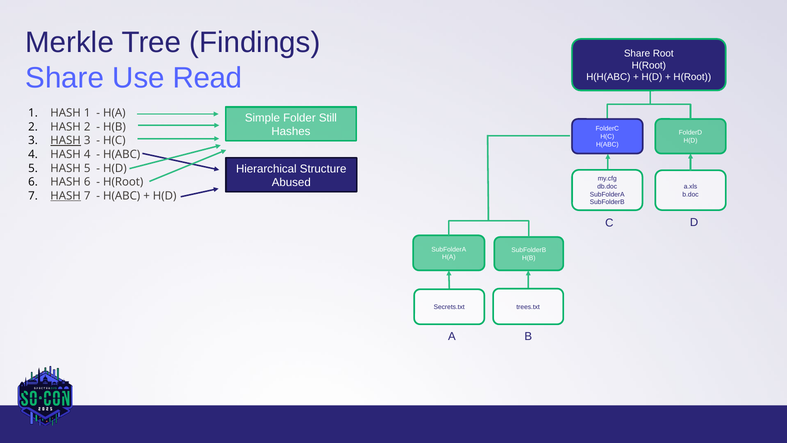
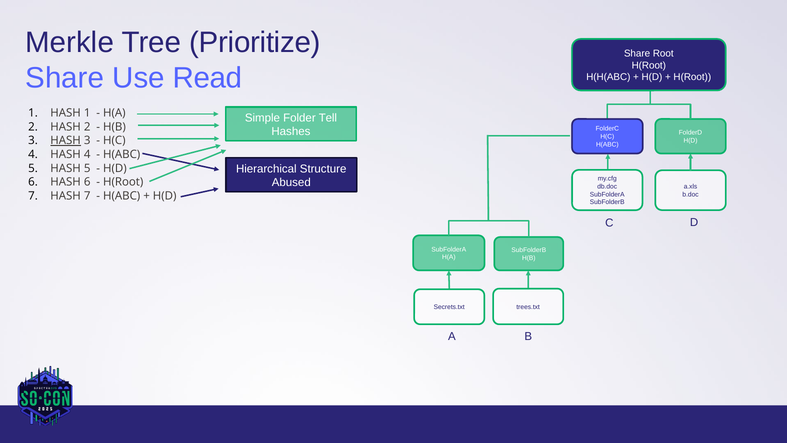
Findings: Findings -> Prioritize
Still: Still -> Tell
HASH at (66, 196) underline: present -> none
